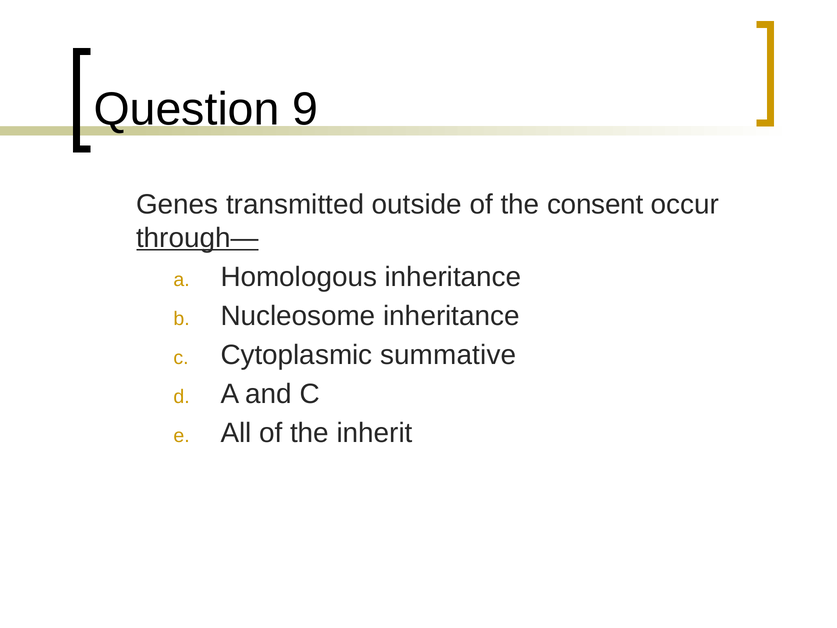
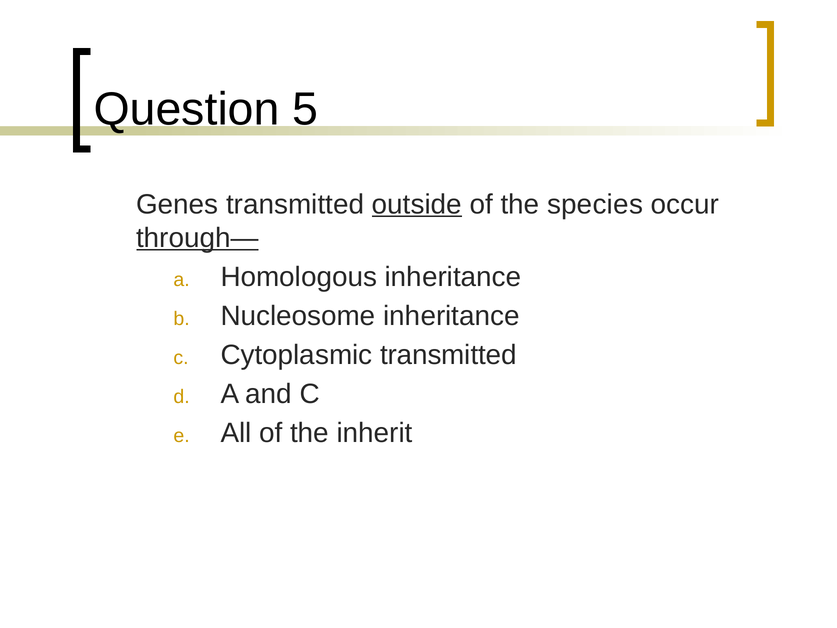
9: 9 -> 5
outside underline: none -> present
consent: consent -> species
Cytoplasmic summative: summative -> transmitted
